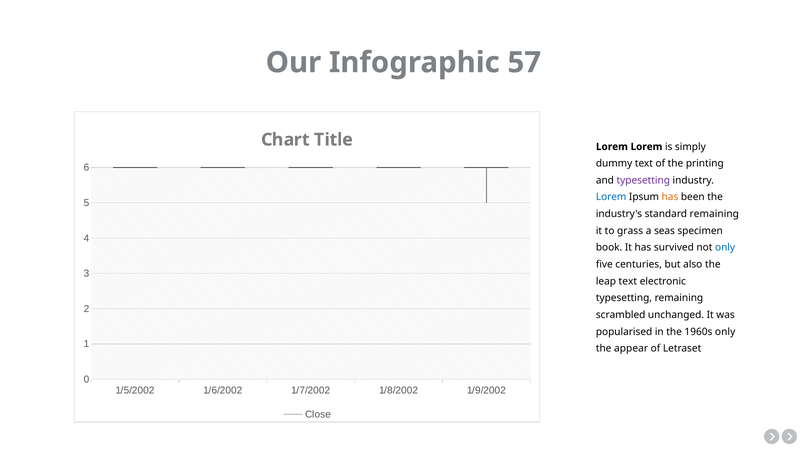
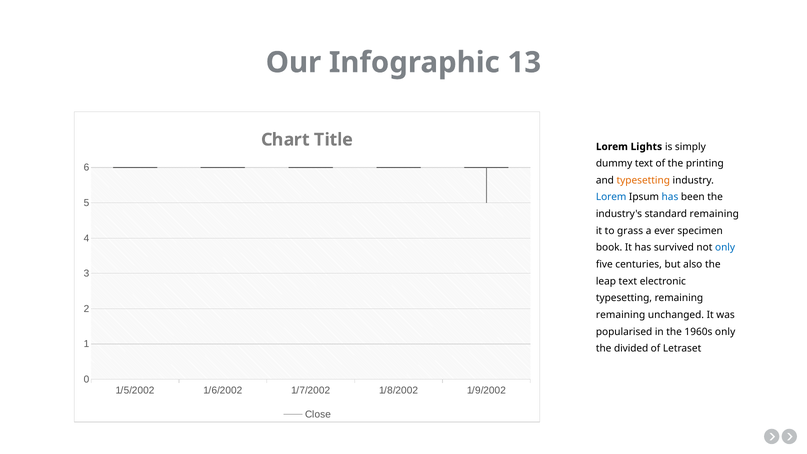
57: 57 -> 13
Lorem Lorem: Lorem -> Lights
typesetting at (643, 180) colour: purple -> orange
has at (670, 197) colour: orange -> blue
seas: seas -> ever
scrambled at (621, 315): scrambled -> remaining
appear: appear -> divided
